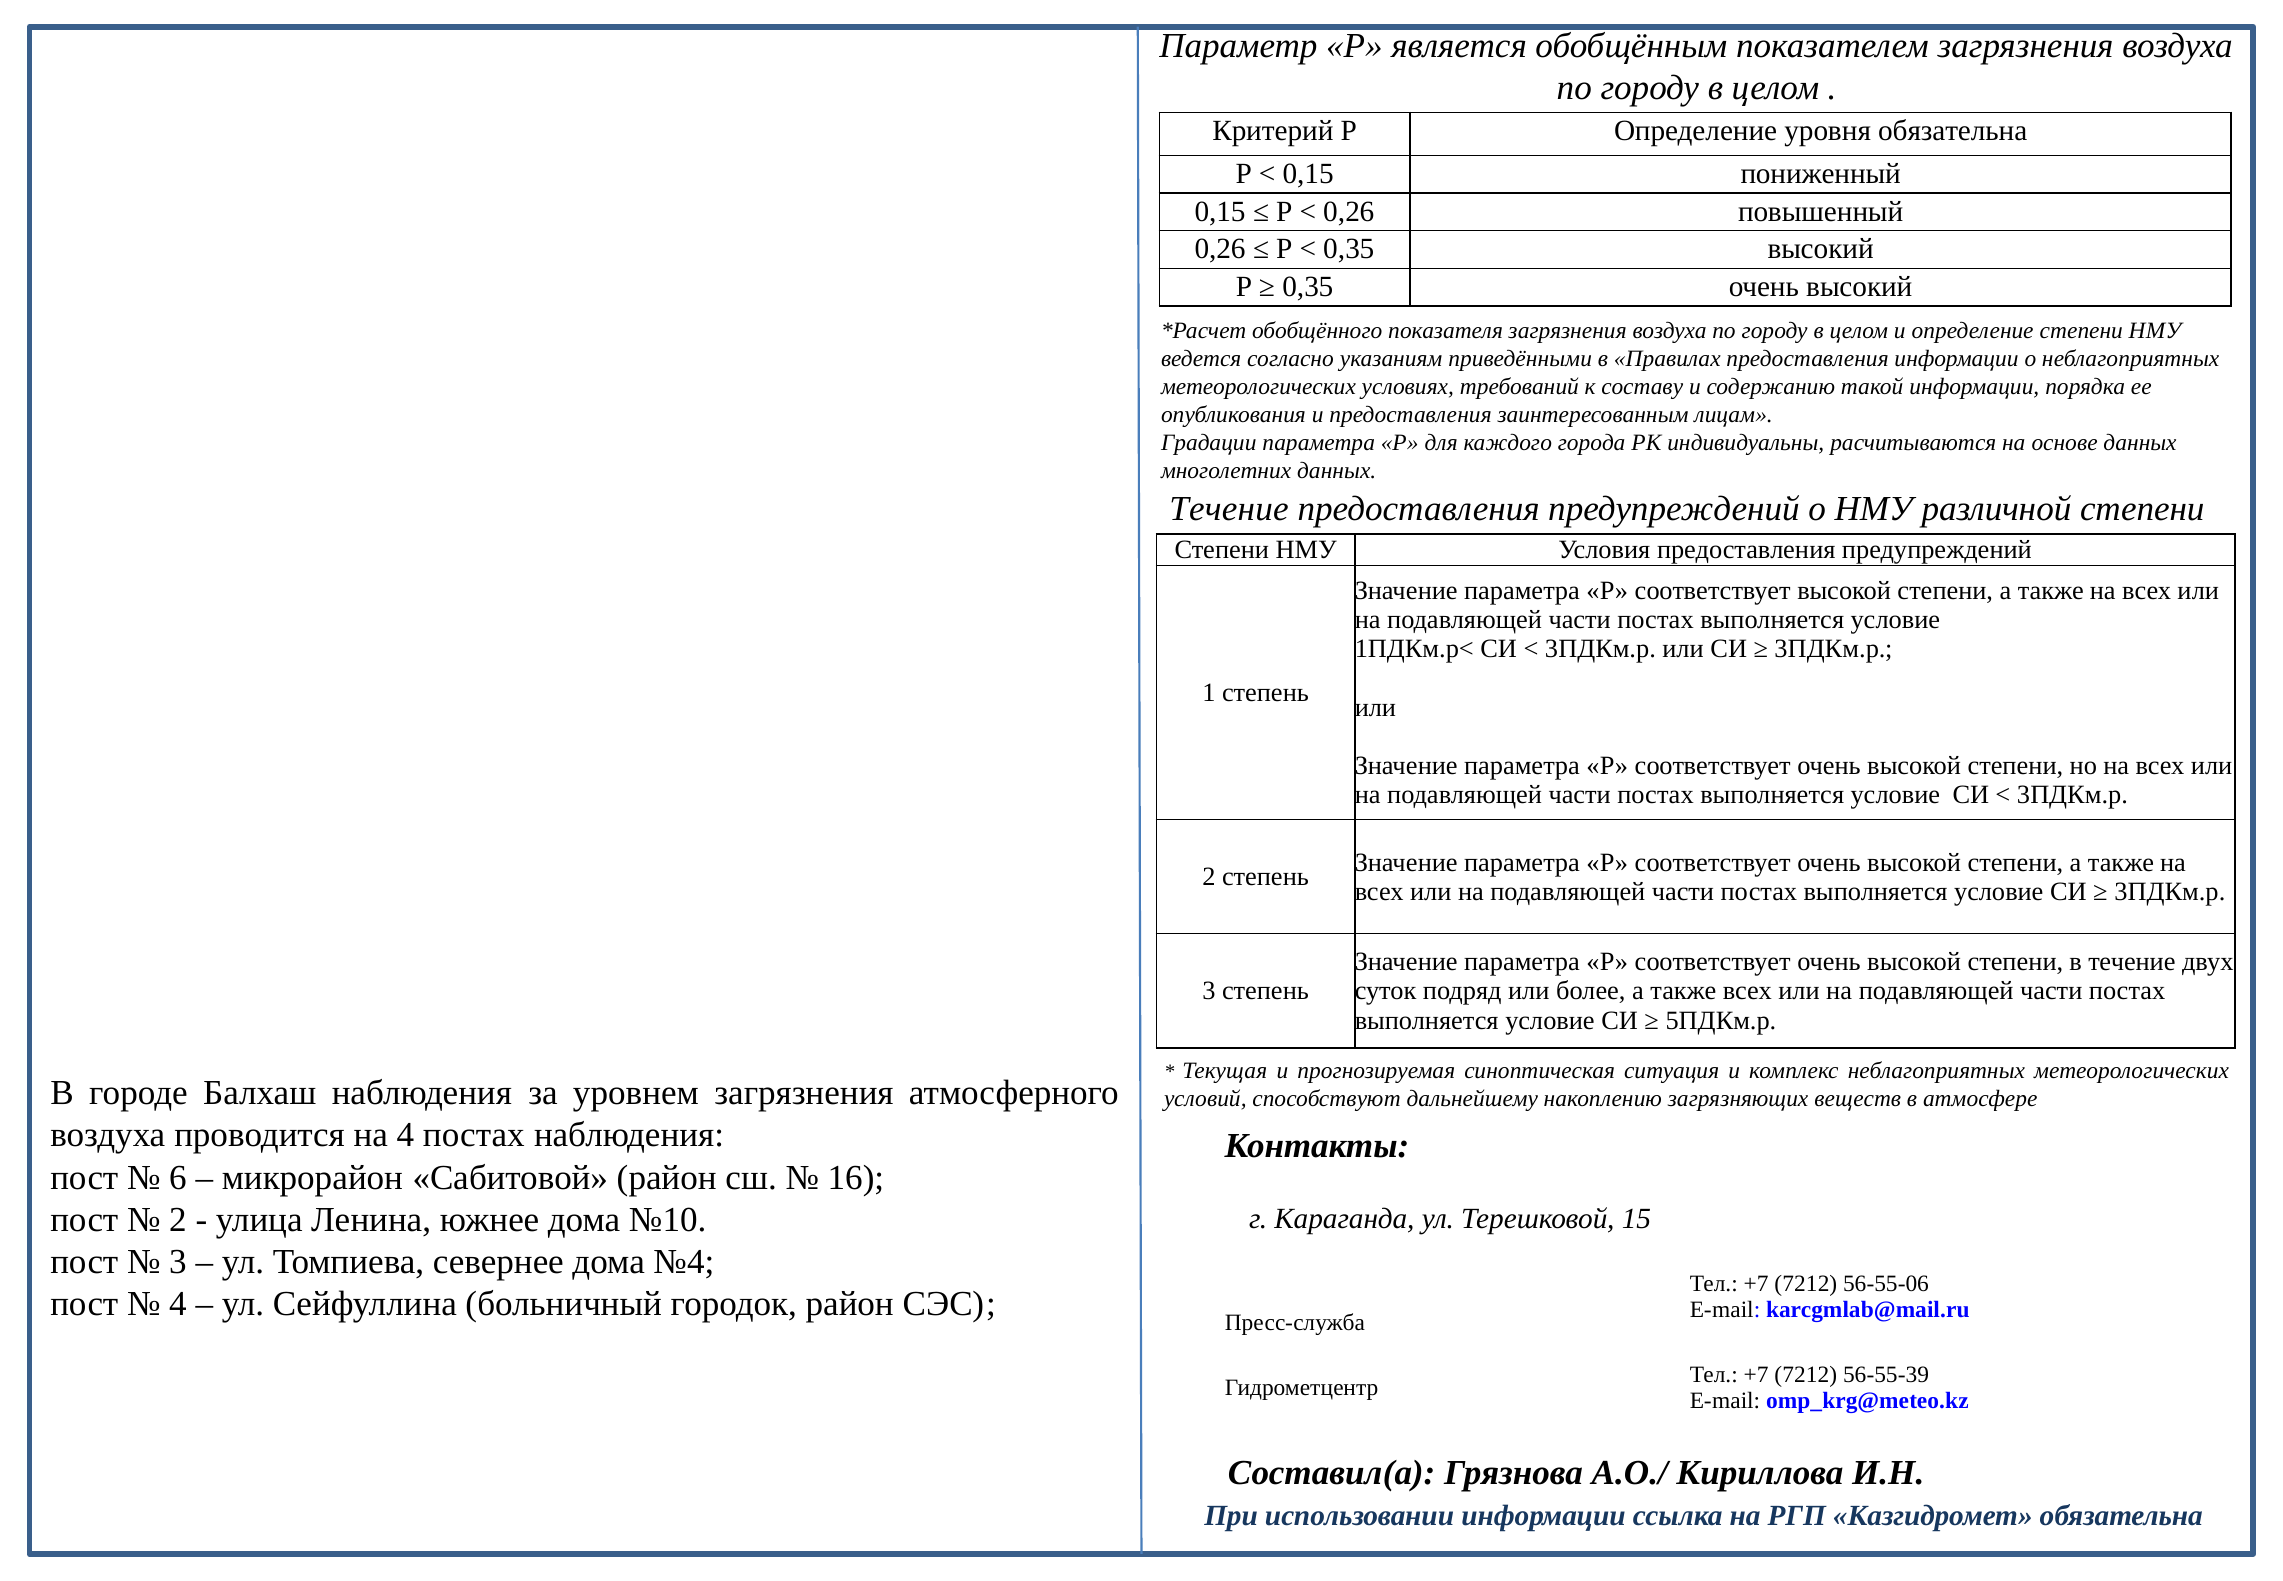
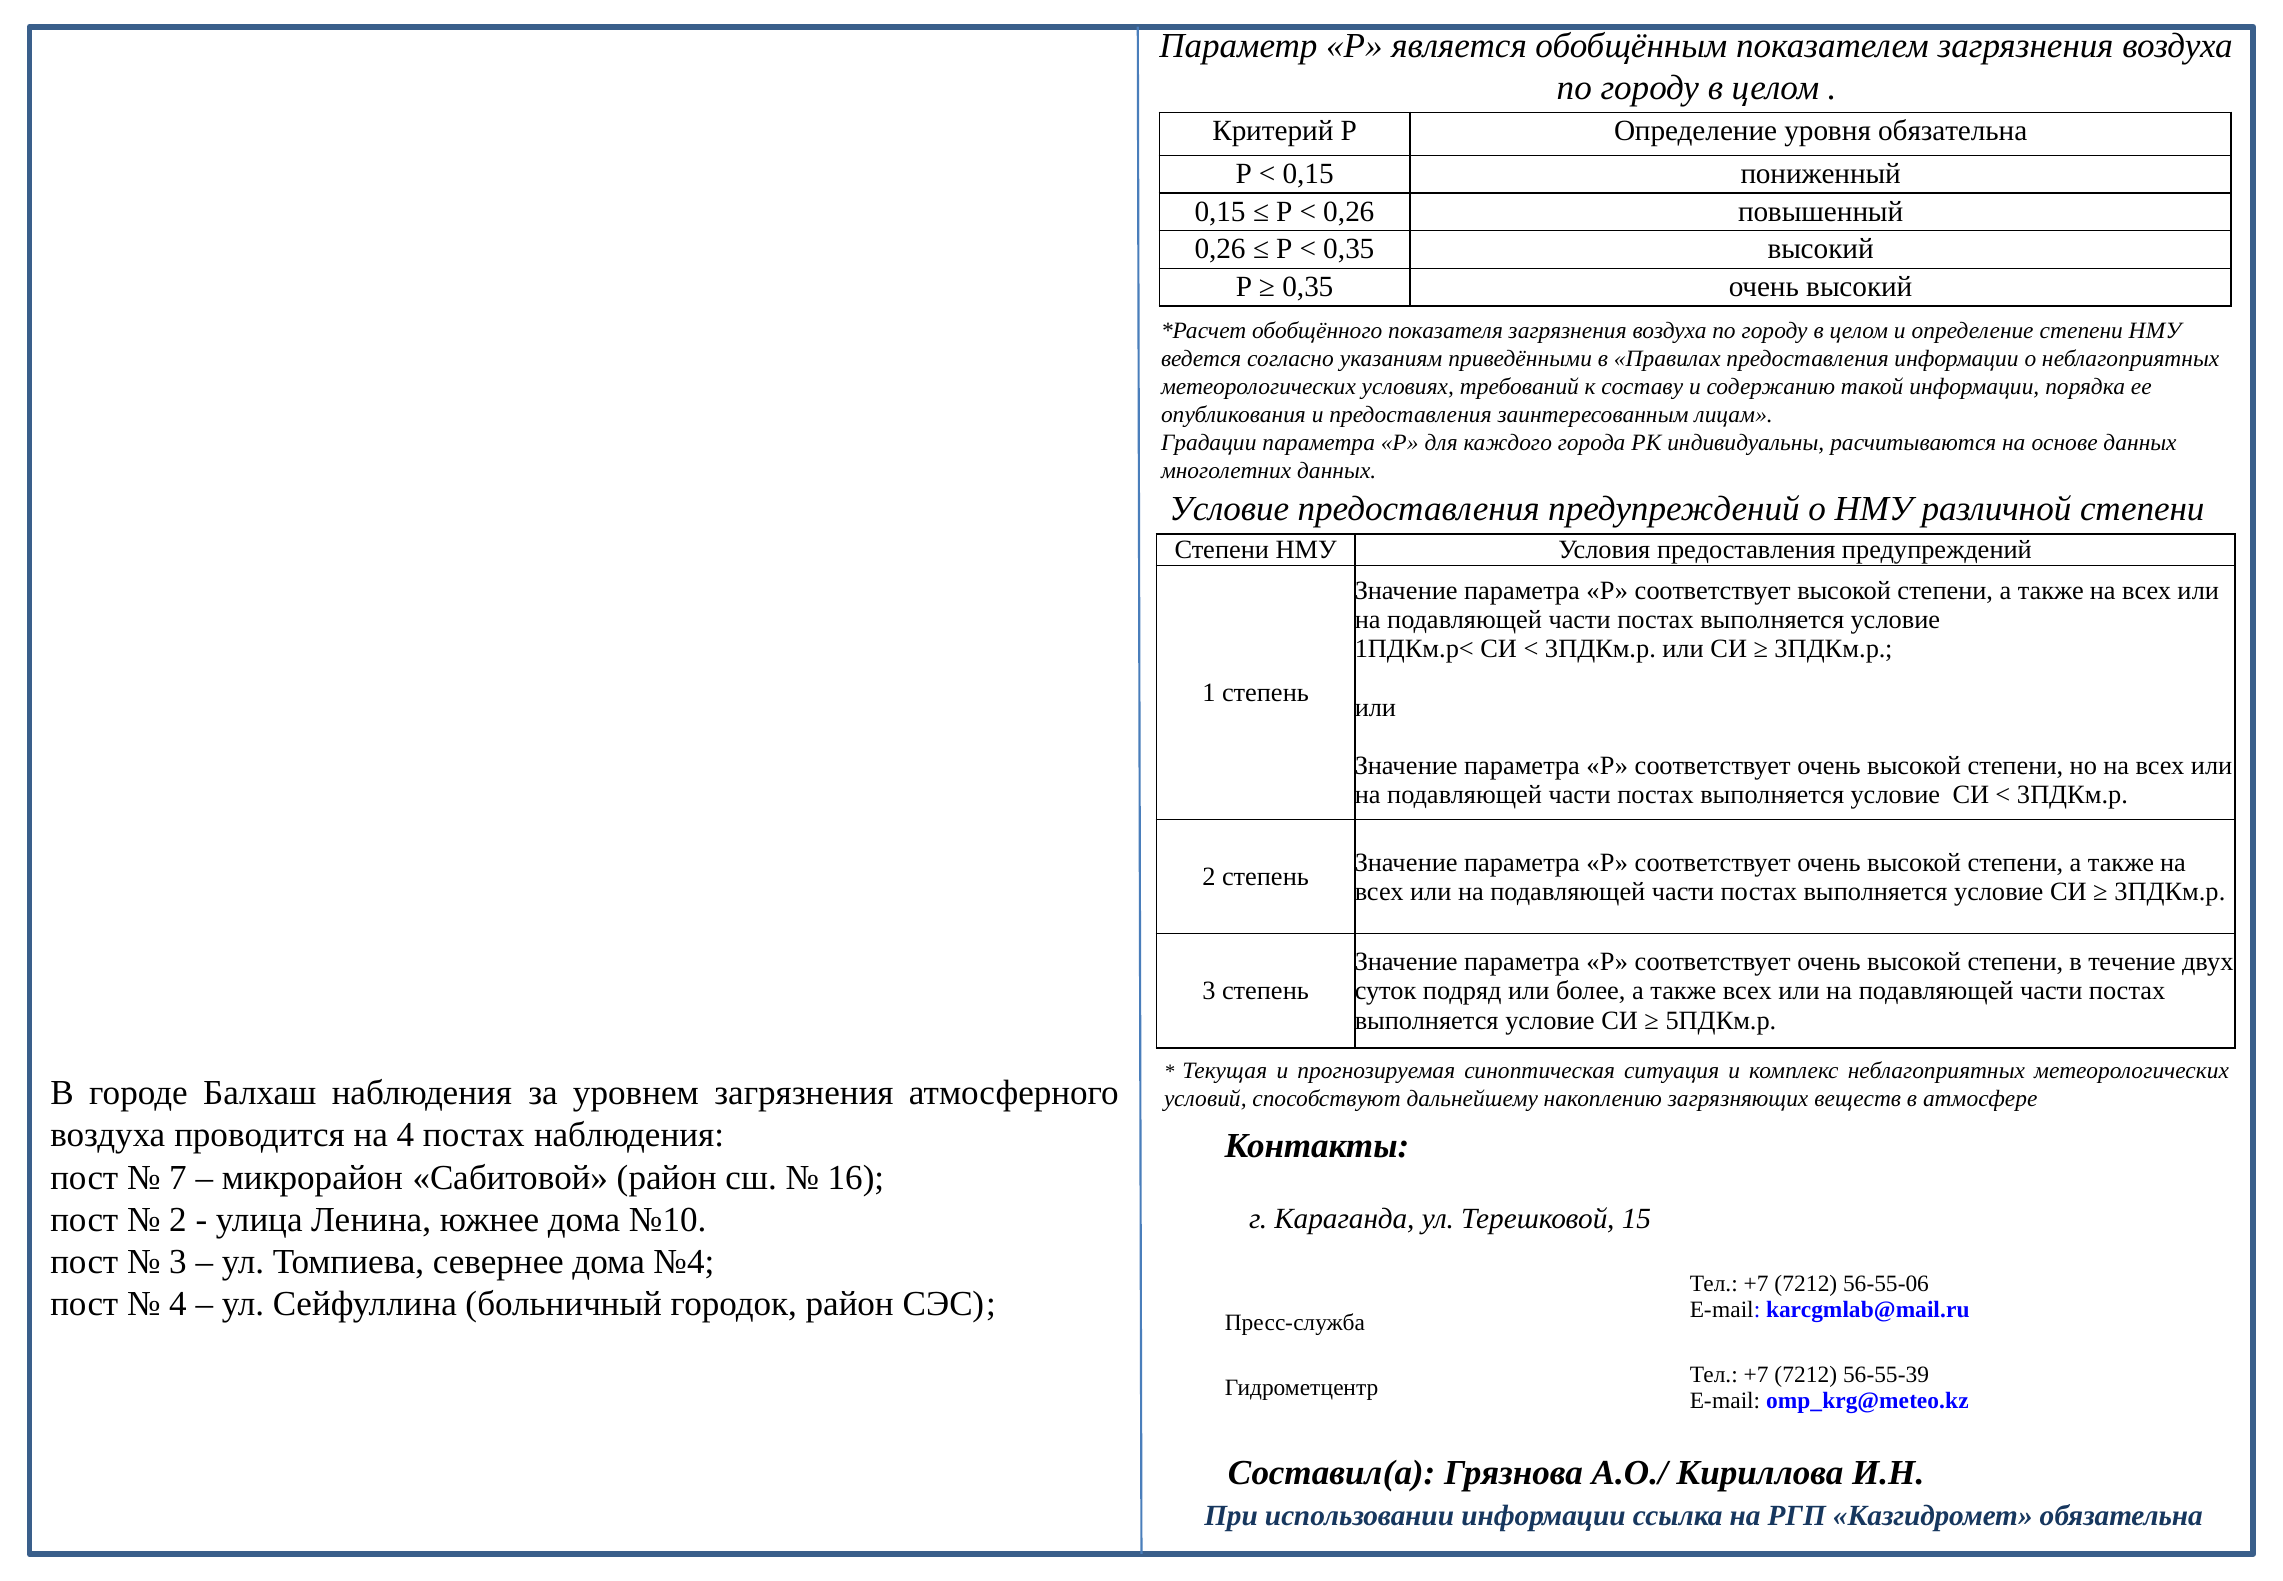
Течение at (1229, 509): Течение -> Условие
6: 6 -> 7
